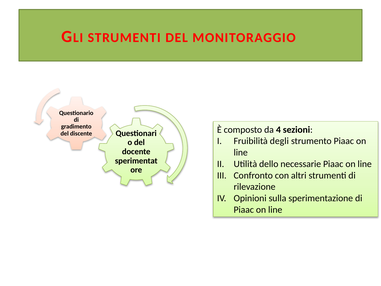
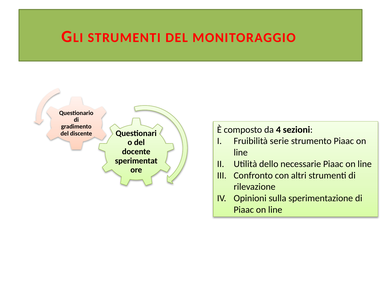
degli: degli -> serie
